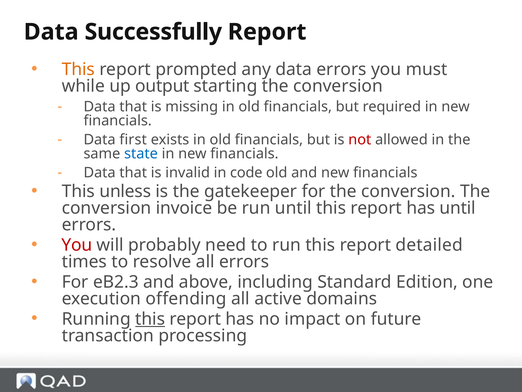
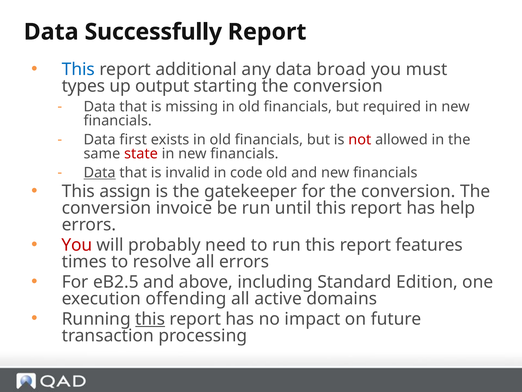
This at (78, 69) colour: orange -> blue
prompted: prompted -> additional
data errors: errors -> broad
while: while -> types
state colour: blue -> red
Data at (100, 173) underline: none -> present
unless: unless -> assign
has until: until -> help
detailed: detailed -> features
eB2.3: eB2.3 -> eB2.5
